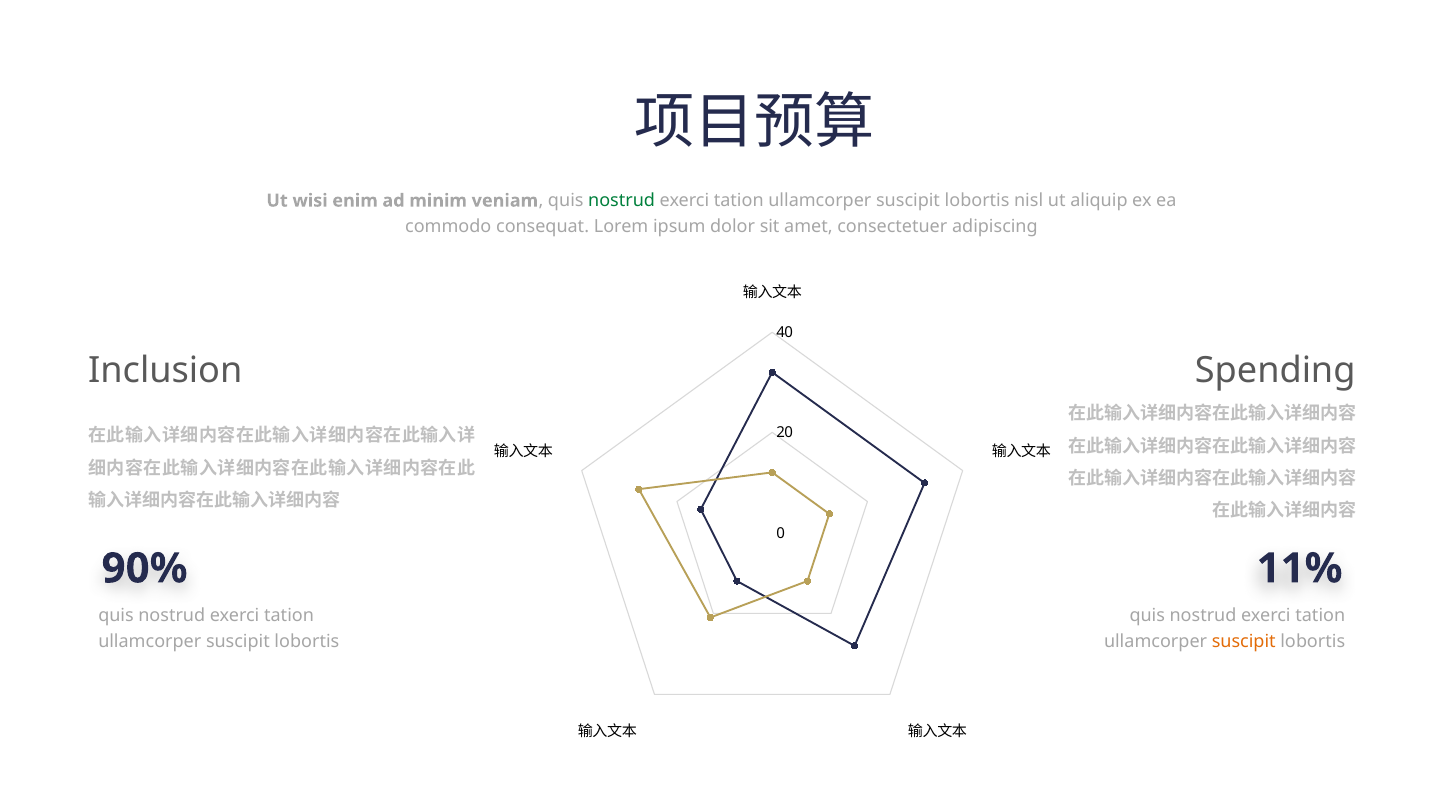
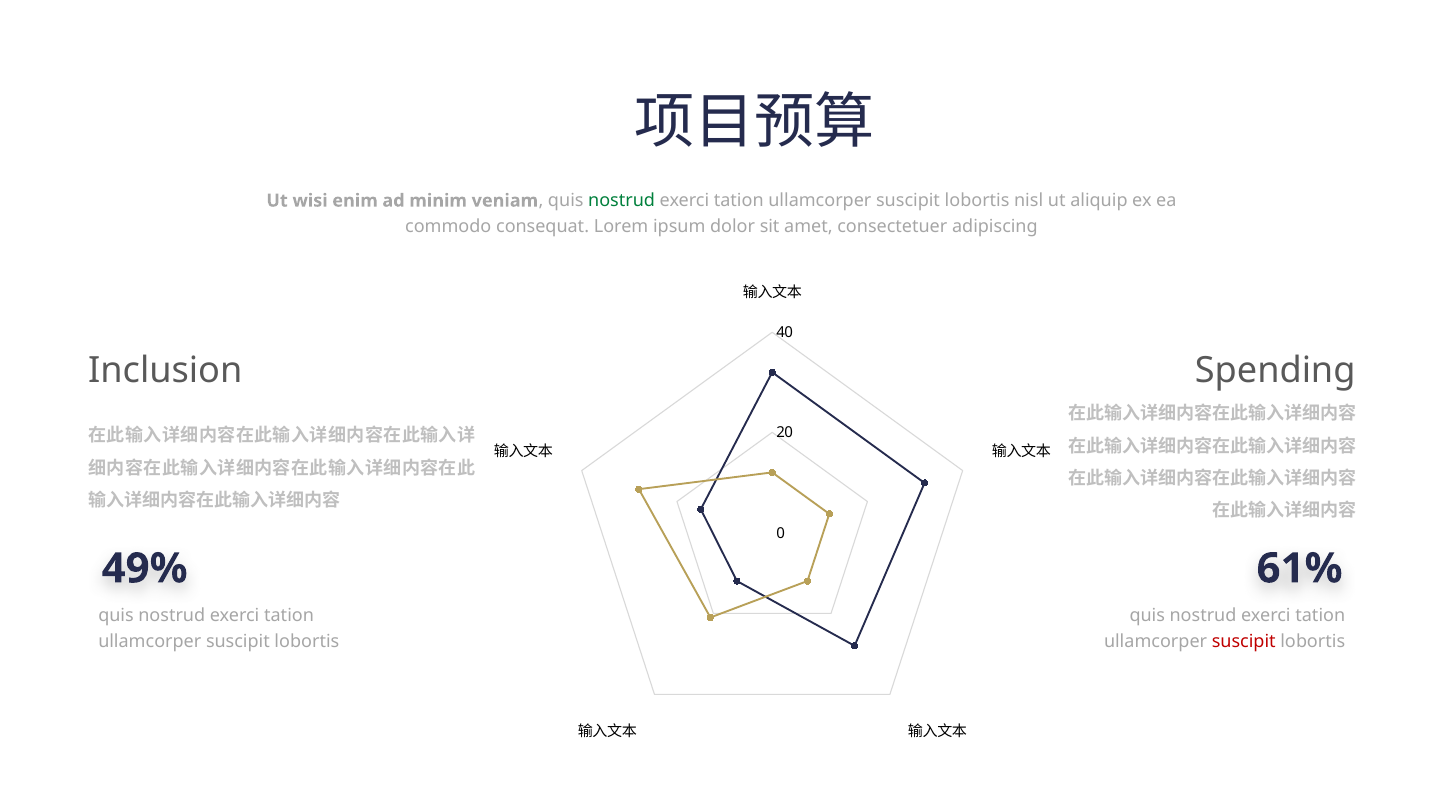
90%: 90% -> 49%
11%: 11% -> 61%
suscipit at (1244, 642) colour: orange -> red
